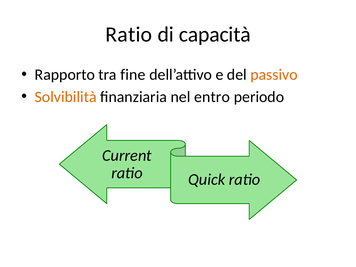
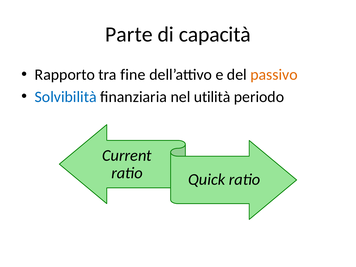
Ratio at (129, 34): Ratio -> Parte
Solvibilità colour: orange -> blue
entro: entro -> utilità
